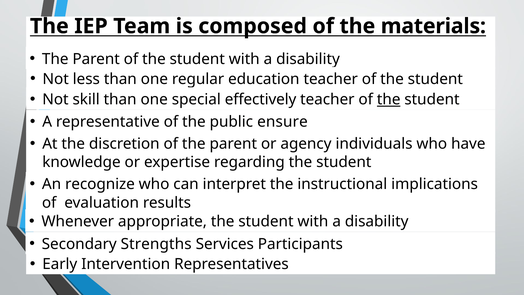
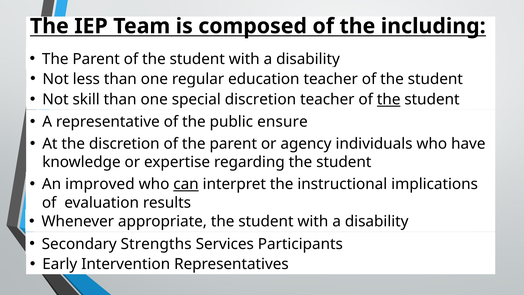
materials: materials -> including
special effectively: effectively -> discretion
recognize: recognize -> improved
can underline: none -> present
